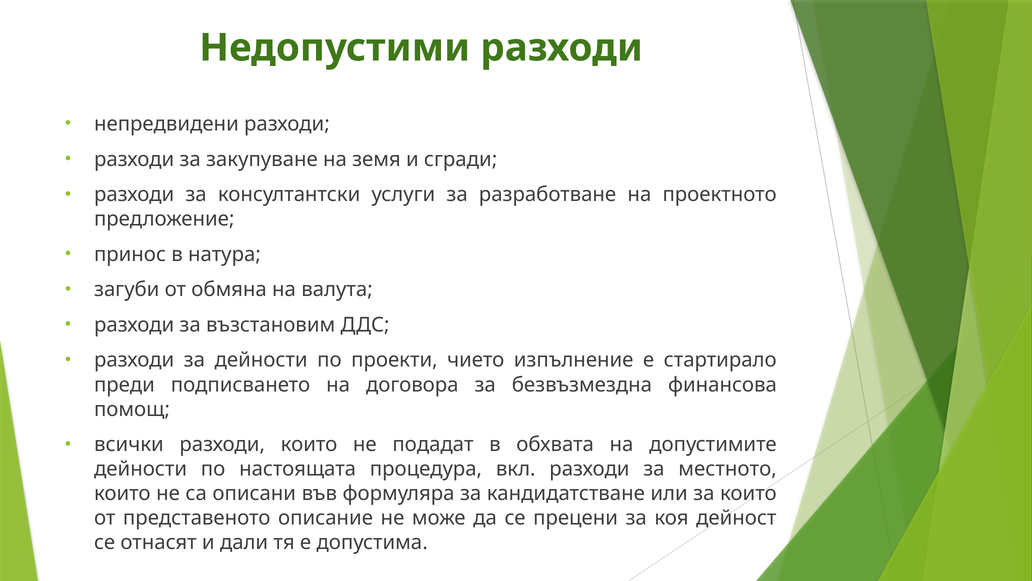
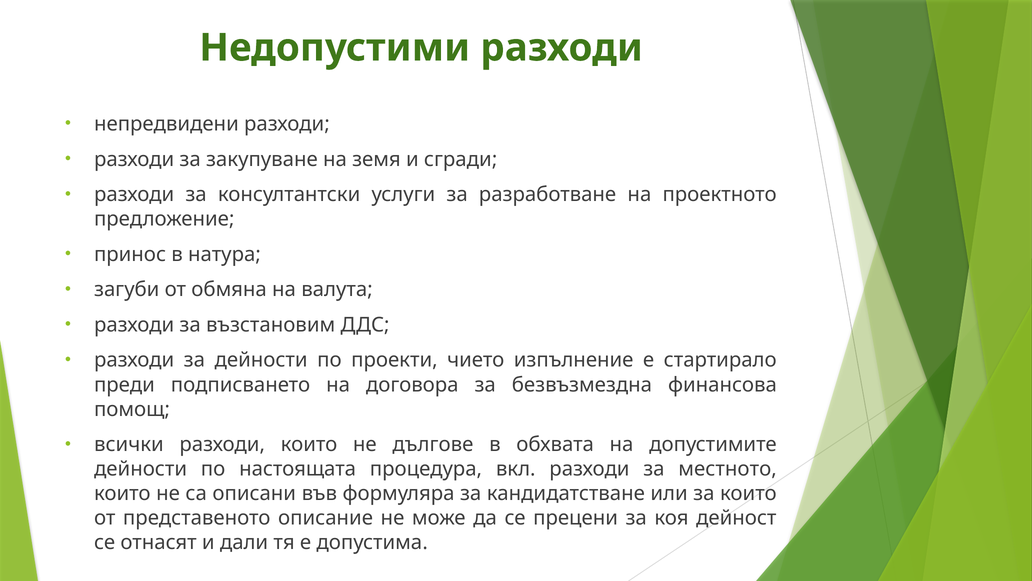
подадат: подадат -> дългове
